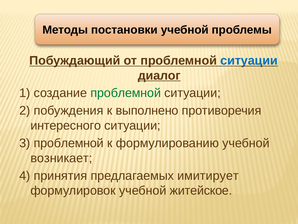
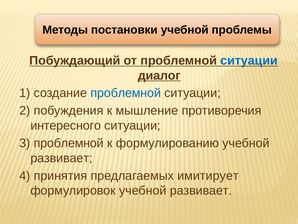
проблемной at (126, 93) colour: green -> blue
выполнено: выполнено -> мышление
возникает at (61, 158): возникает -> развивает
формулировок учебной житейское: житейское -> развивает
